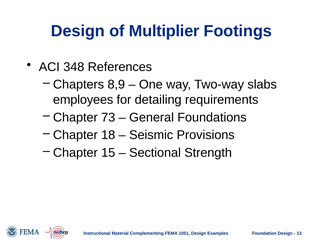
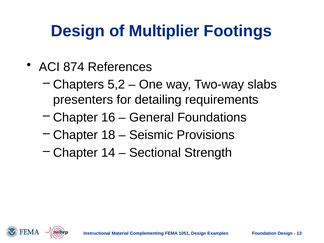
348: 348 -> 874
8,9: 8,9 -> 5,2
employees: employees -> presenters
73: 73 -> 16
15: 15 -> 14
